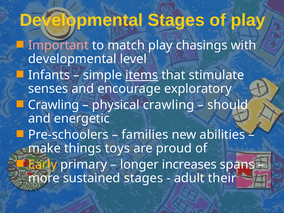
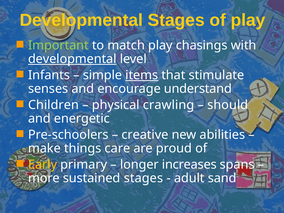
Important colour: pink -> light green
developmental at (72, 59) underline: none -> present
exploratory: exploratory -> understand
Crawling at (54, 105): Crawling -> Children
families: families -> creative
toys: toys -> care
their: their -> sand
